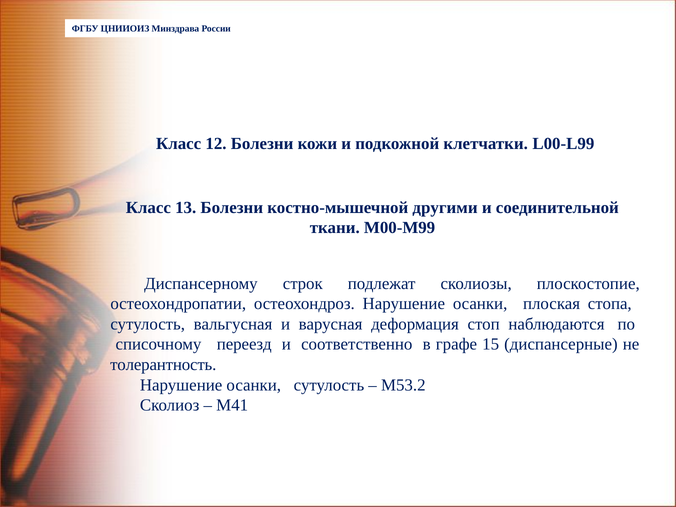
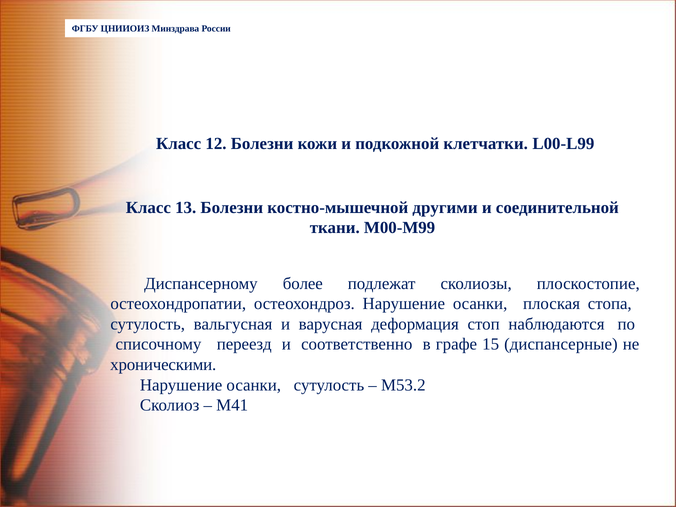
строк: строк -> более
толерантность: толерантность -> хроническими
